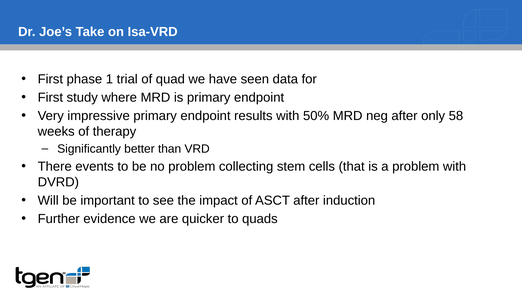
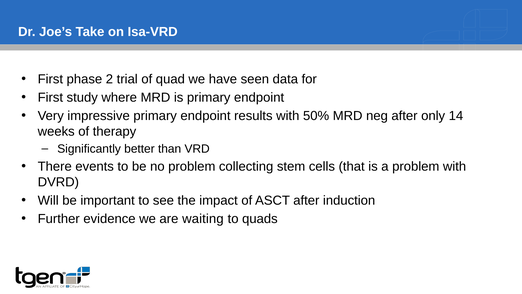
1: 1 -> 2
58: 58 -> 14
quicker: quicker -> waiting
